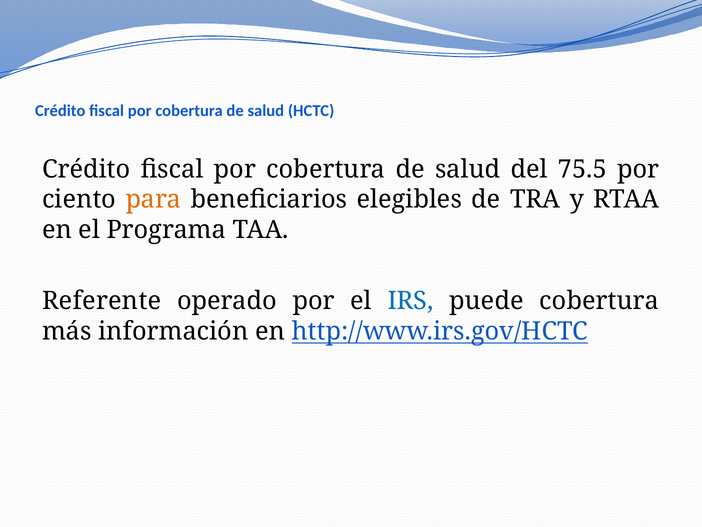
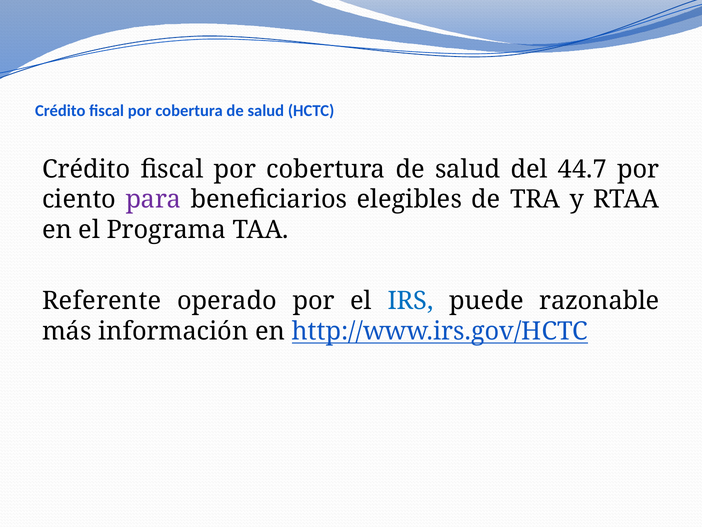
75.5: 75.5 -> 44.7
para colour: orange -> purple
puede cobertura: cobertura -> razonable
